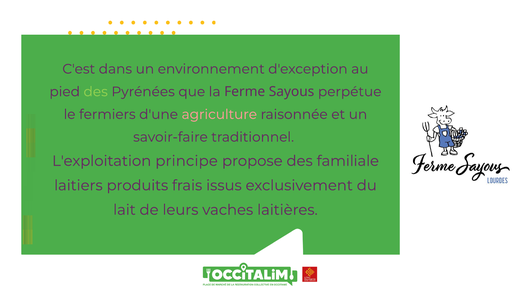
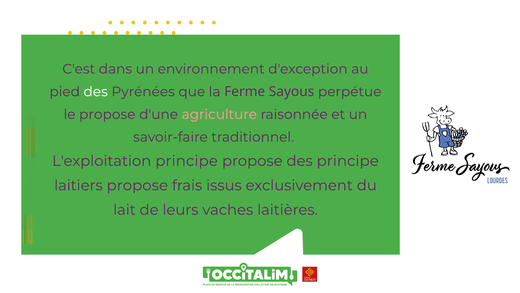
des at (96, 92) colour: light green -> white
le fermiers: fermiers -> propose
des familiale: familiale -> principe
laitiers produits: produits -> propose
